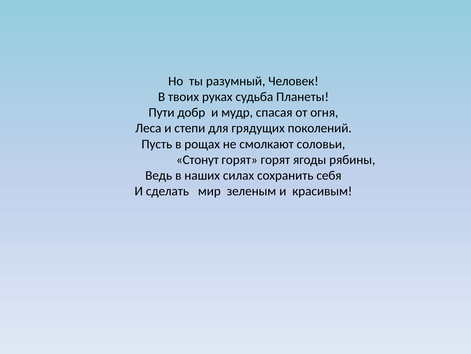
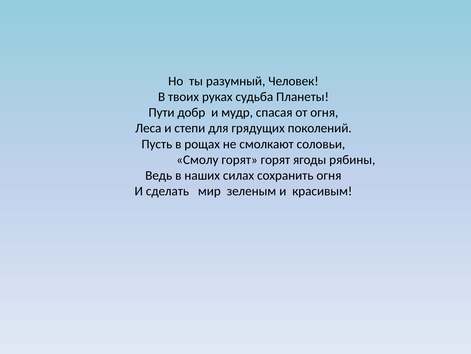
Стонут: Стонут -> Смолу
сохранить себя: себя -> огня
